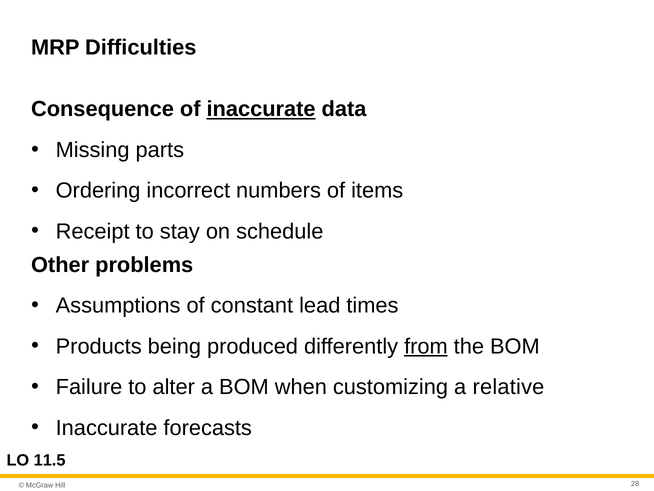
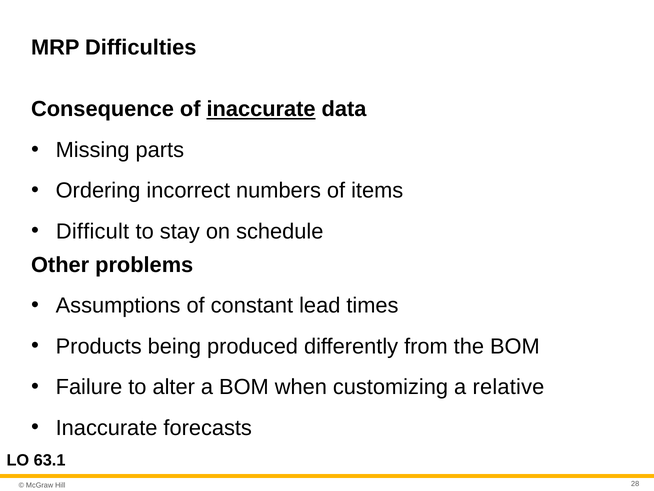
Receipt: Receipt -> Difficult
from underline: present -> none
11.5: 11.5 -> 63.1
